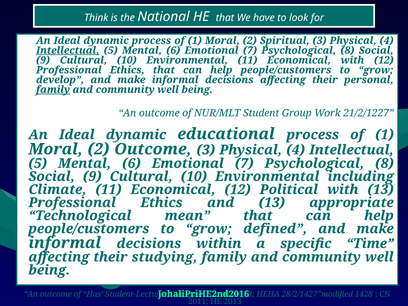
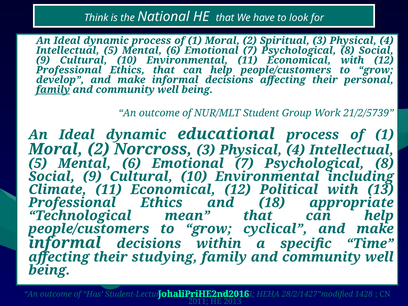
Intellectual at (68, 50) underline: present -> none
21/2/1227: 21/2/1227 -> 21/2/5739
2 Outcome: Outcome -> Norcross
and 13: 13 -> 18
defined: defined -> cyclical
